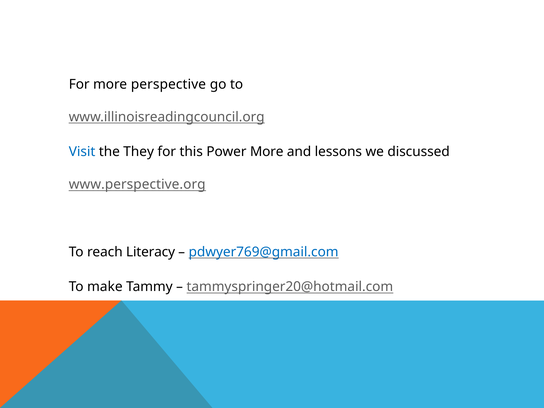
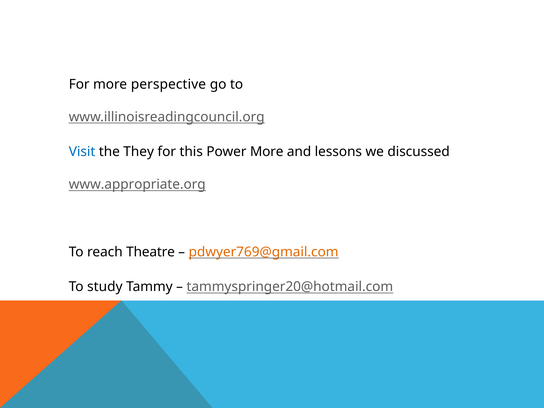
www.perspective.org: www.perspective.org -> www.appropriate.org
Literacy: Literacy -> Theatre
pdwyer769@gmail.com colour: blue -> orange
make: make -> study
